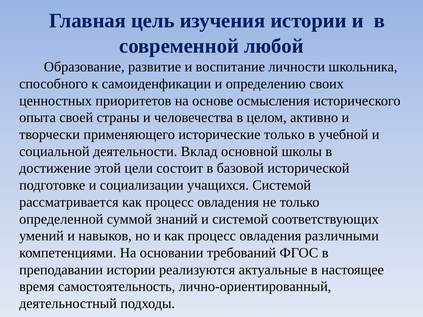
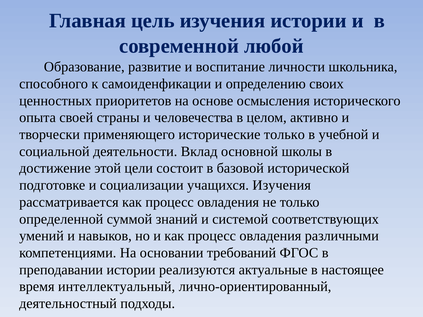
учащихся Системой: Системой -> Изучения
самостоятельность: самостоятельность -> интеллектуальный
